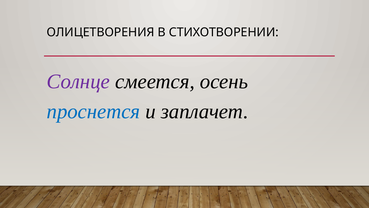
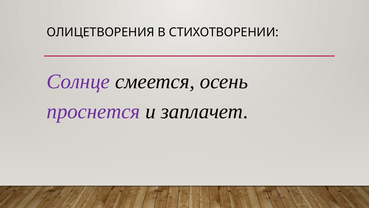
проснется colour: blue -> purple
